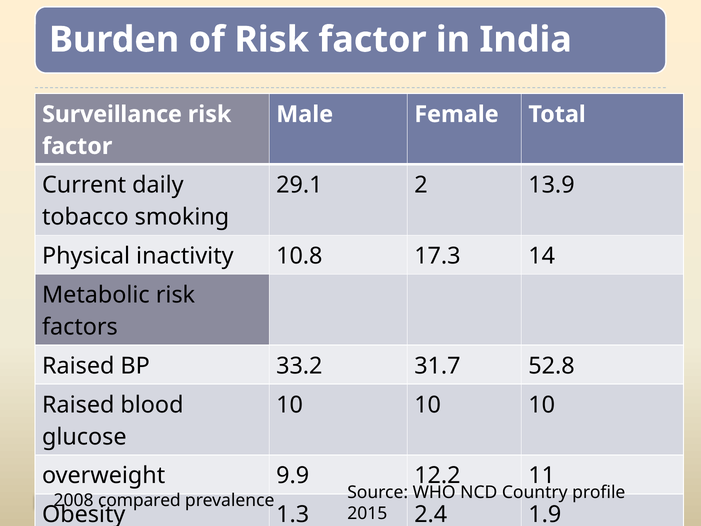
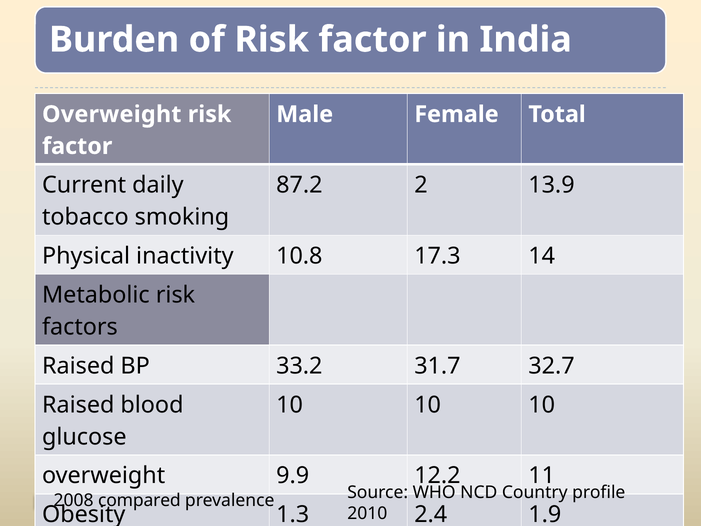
Surveillance at (112, 114): Surveillance -> Overweight
29.1: 29.1 -> 87.2
52.8: 52.8 -> 32.7
2015: 2015 -> 2010
